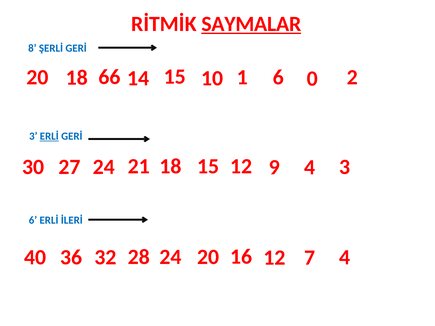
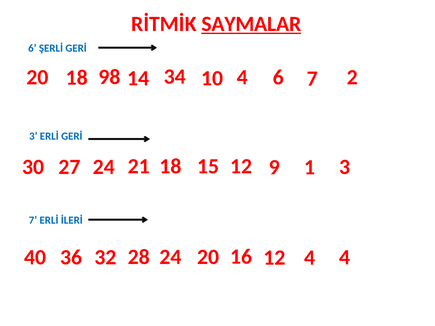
8 at (32, 48): 8 -> 6
66: 66 -> 98
14 15: 15 -> 34
10 1: 1 -> 4
6 0: 0 -> 7
ERLİ at (49, 136) underline: present -> none
30 4: 4 -> 1
6 at (33, 220): 6 -> 7
40 7: 7 -> 4
